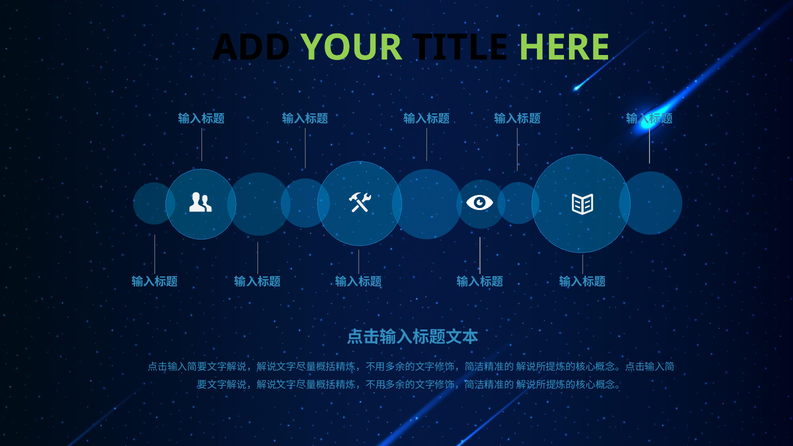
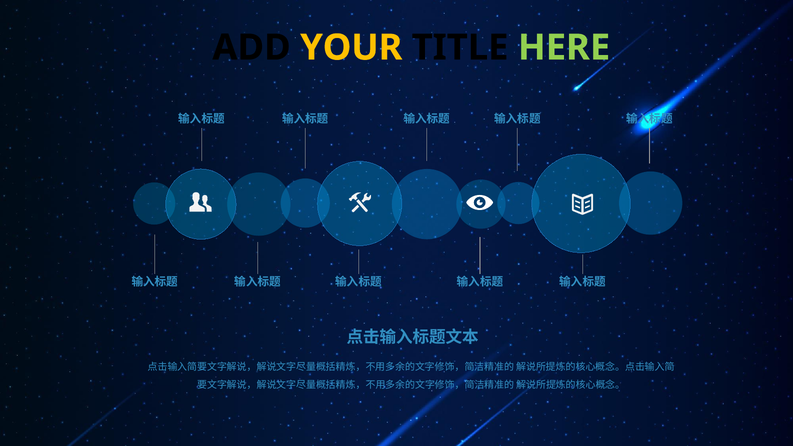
YOUR colour: light green -> yellow
